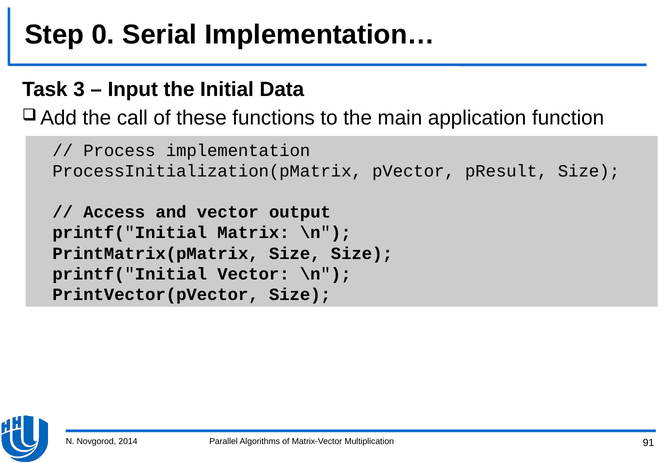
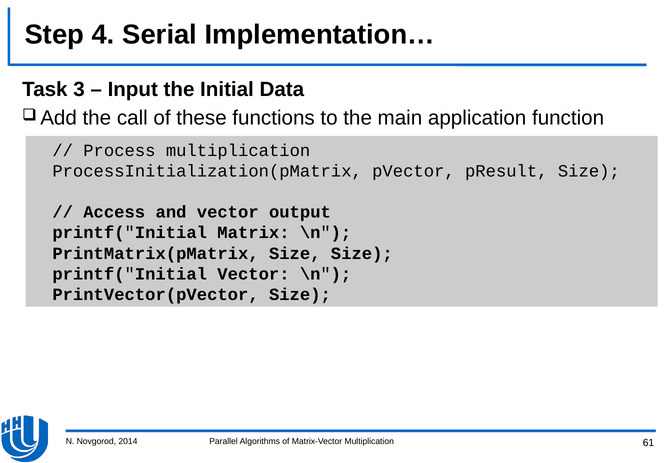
0: 0 -> 4
Process implementation: implementation -> multiplication
91: 91 -> 61
